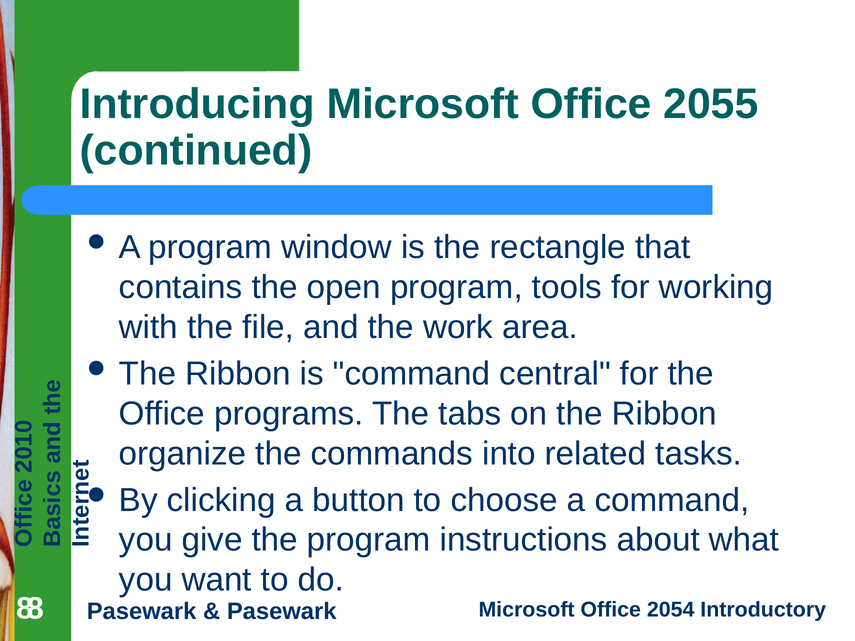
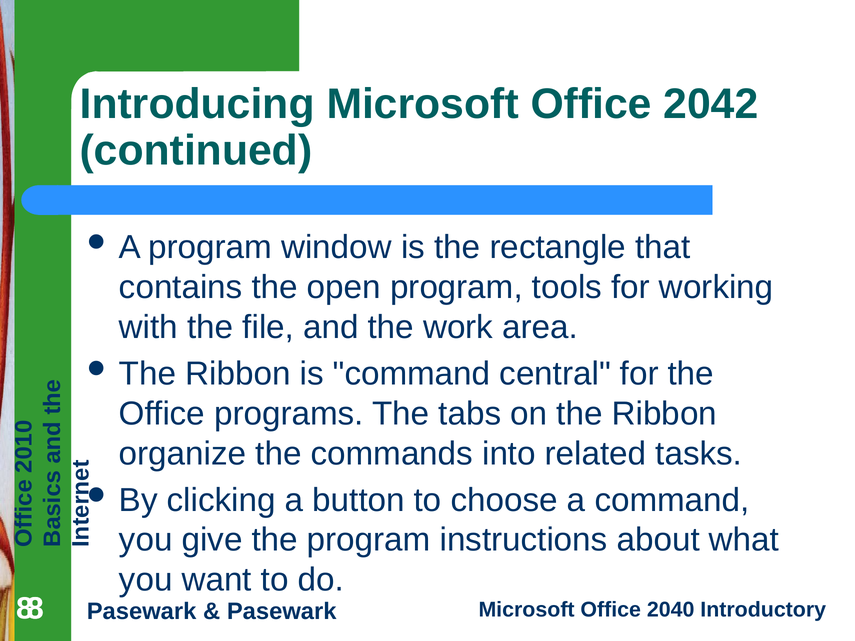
2055: 2055 -> 2042
2054: 2054 -> 2040
